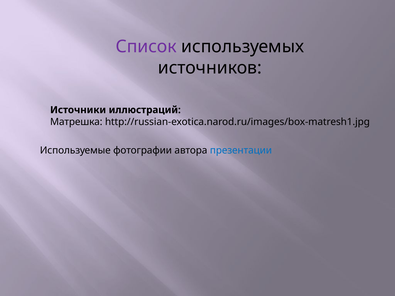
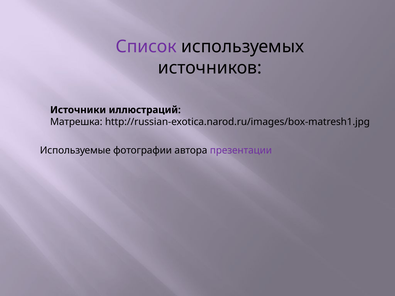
презентации colour: blue -> purple
